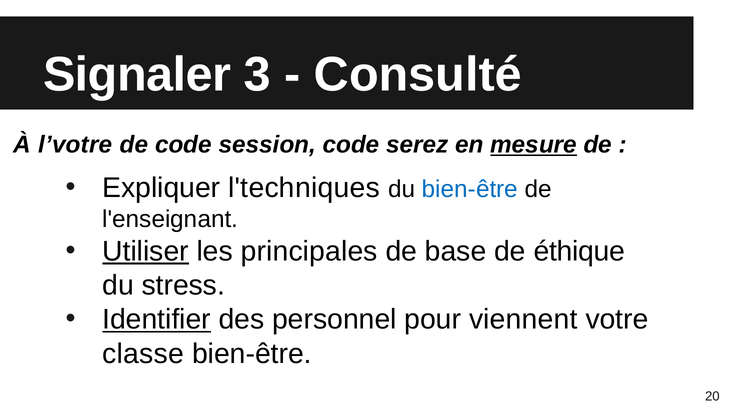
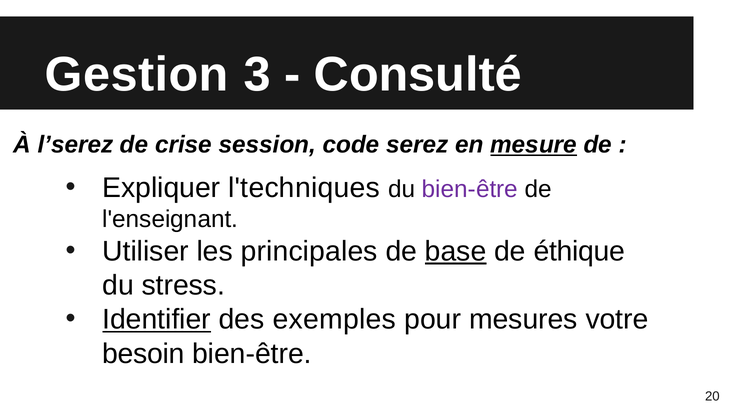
Signaler: Signaler -> Gestion
l’votre: l’votre -> l’serez
de code: code -> crise
bien-être at (470, 189) colour: blue -> purple
Utiliser underline: present -> none
base underline: none -> present
personnel: personnel -> exemples
viennent: viennent -> mesures
classe: classe -> besoin
